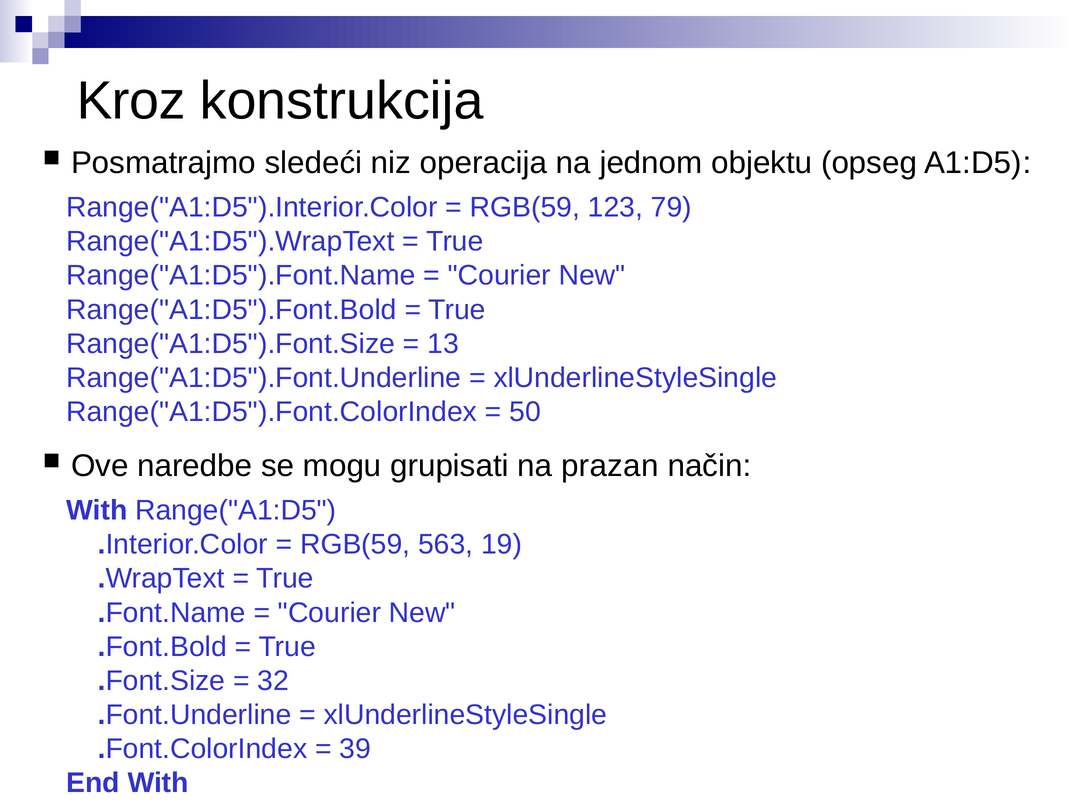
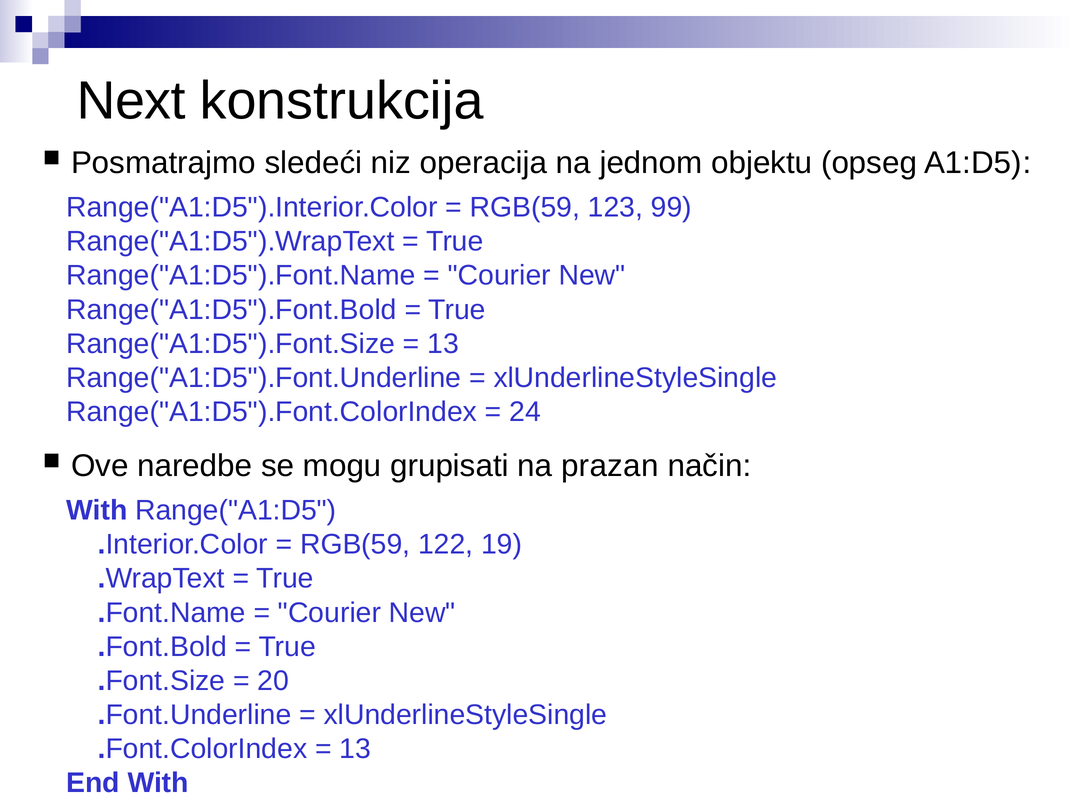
Kroz: Kroz -> Next
79: 79 -> 99
50: 50 -> 24
563: 563 -> 122
32: 32 -> 20
39 at (355, 750): 39 -> 13
